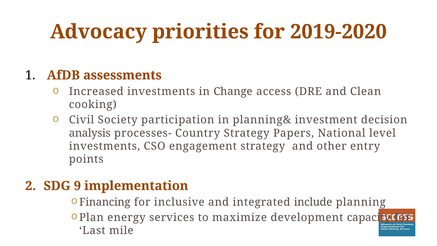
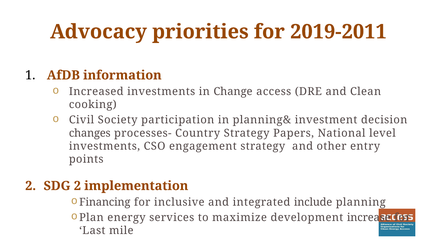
2019-2020: 2019-2020 -> 2019-2011
assessments: assessments -> information
analysis: analysis -> changes
SDG 9: 9 -> 2
capacity: capacity -> increase
